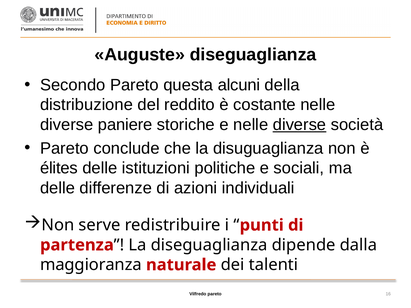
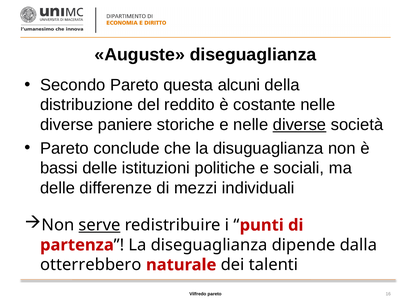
élites: élites -> bassi
azioni: azioni -> mezzi
serve underline: none -> present
maggioranza: maggioranza -> otterrebbero
